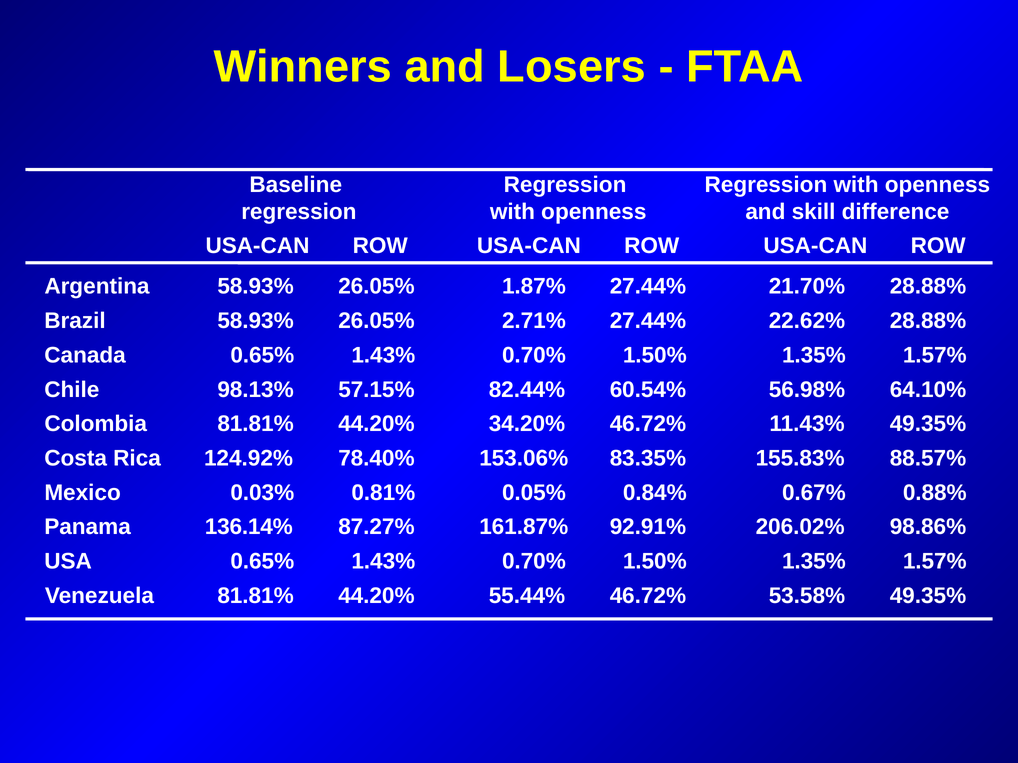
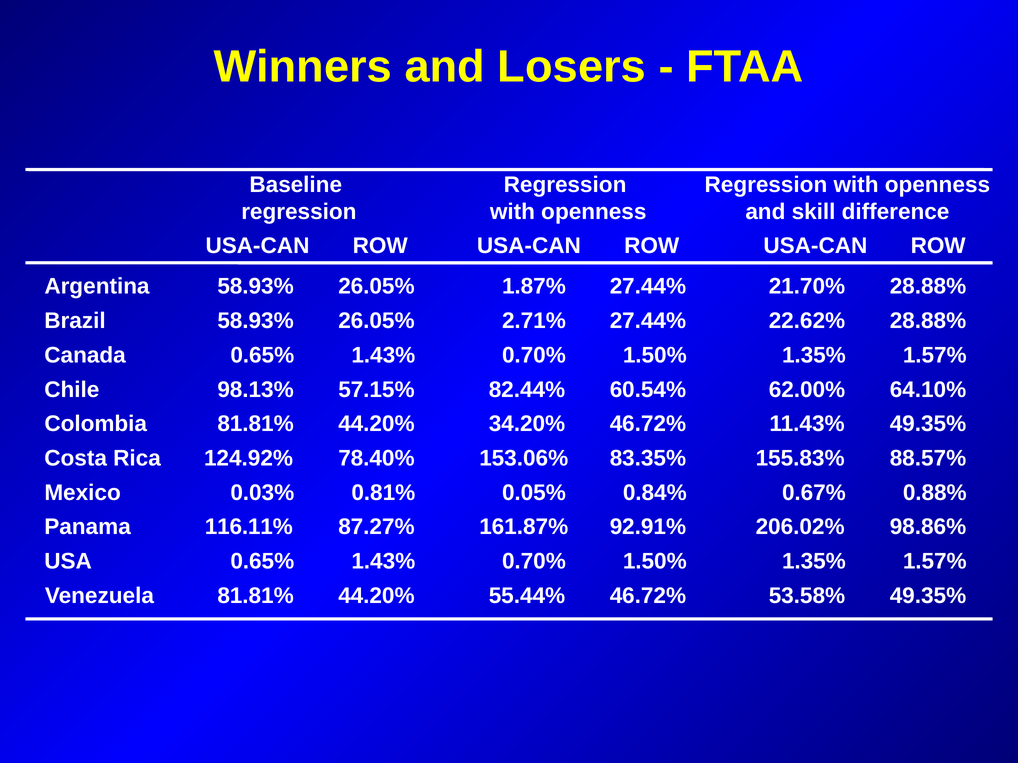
56.98%: 56.98% -> 62.00%
136.14%: 136.14% -> 116.11%
